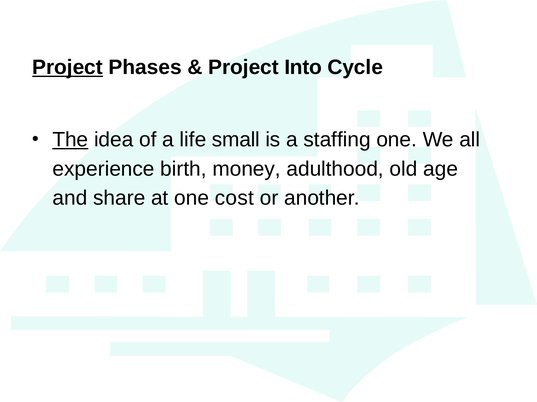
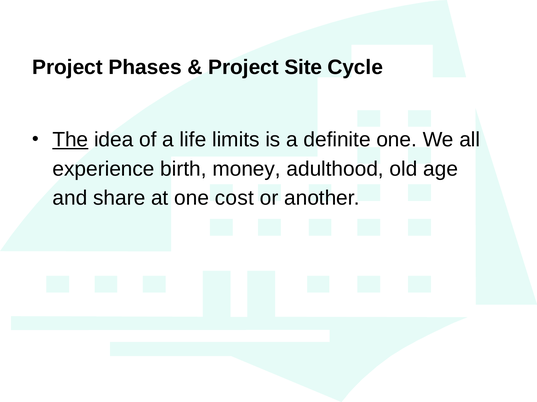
Project at (68, 68) underline: present -> none
Into: Into -> Site
small: small -> limits
staffing: staffing -> definite
